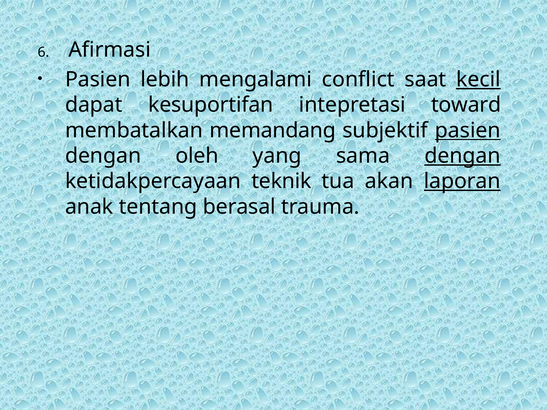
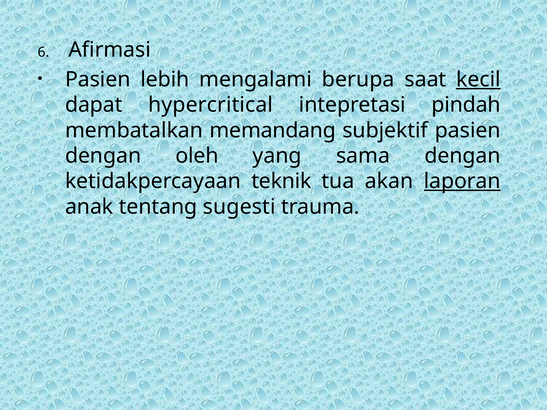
conflict: conflict -> berupa
kesuportifan: kesuportifan -> hypercritical
toward: toward -> pindah
pasien at (468, 130) underline: present -> none
dengan at (463, 156) underline: present -> none
berasal: berasal -> sugesti
